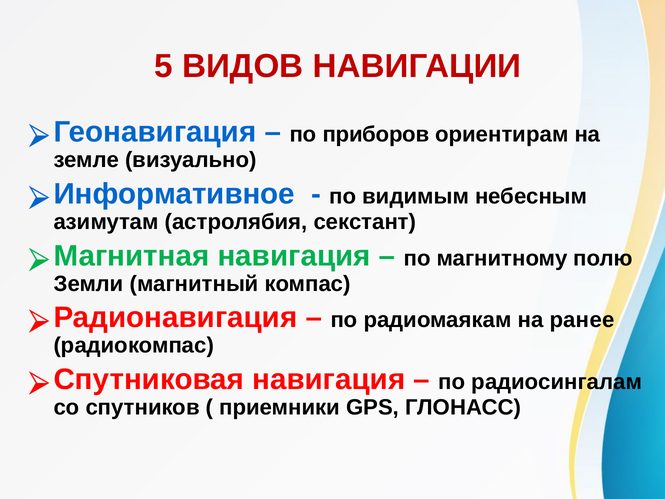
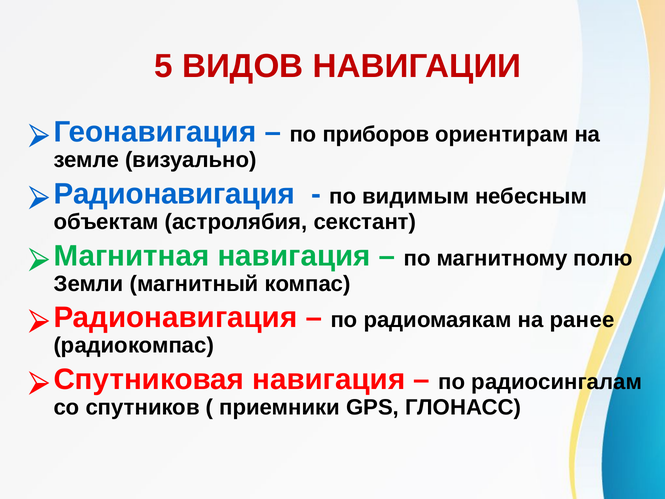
Информативное at (174, 194): Информативное -> Радионавигация
азимутам: азимутам -> объектам
